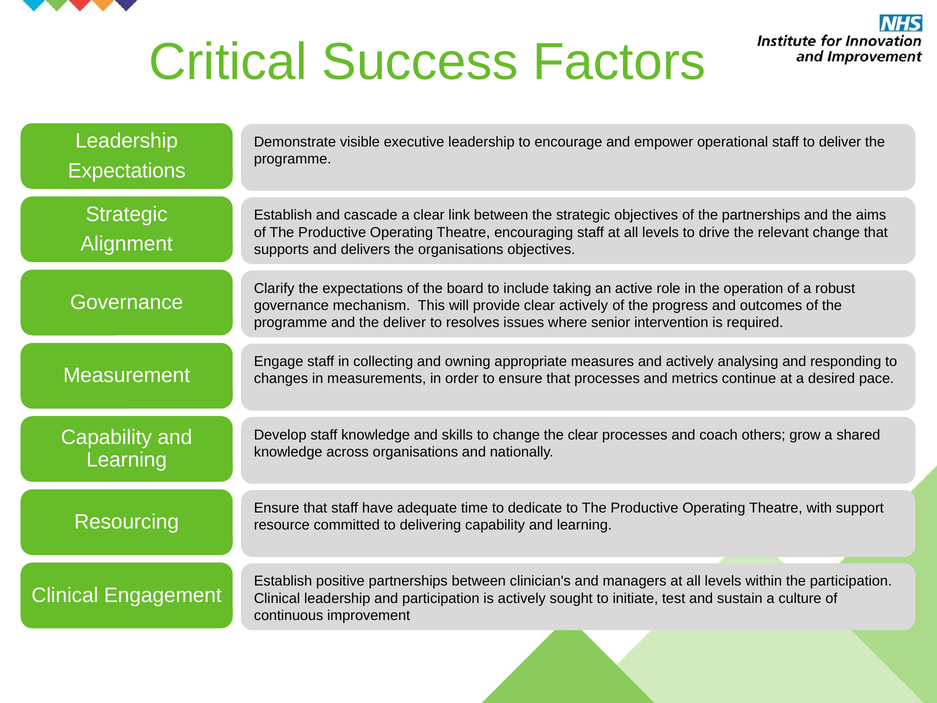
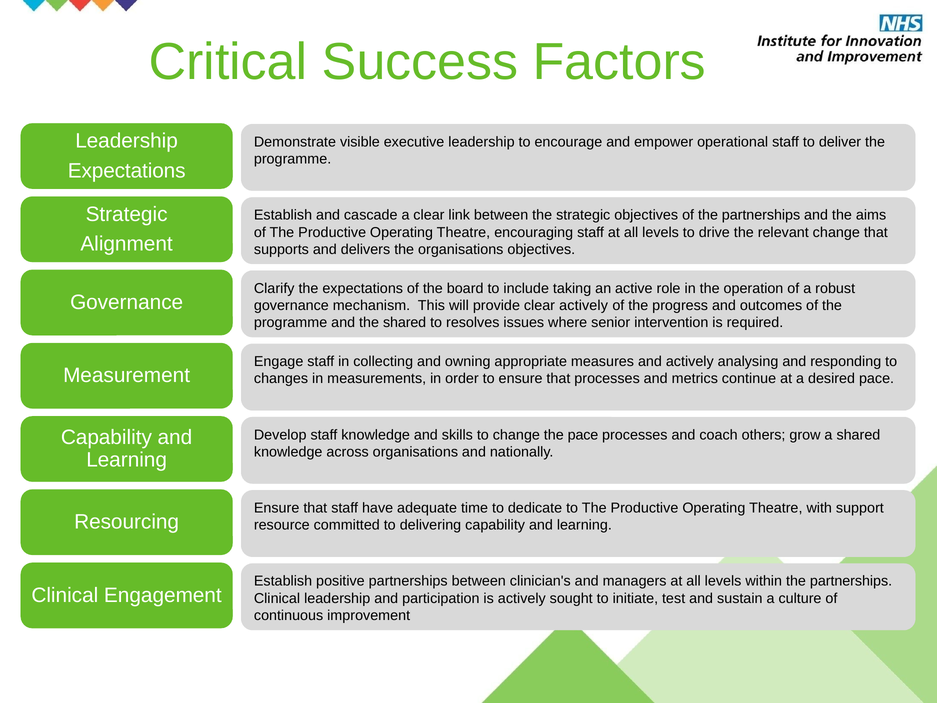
the deliver: deliver -> shared
the clear: clear -> pace
within the participation: participation -> partnerships
